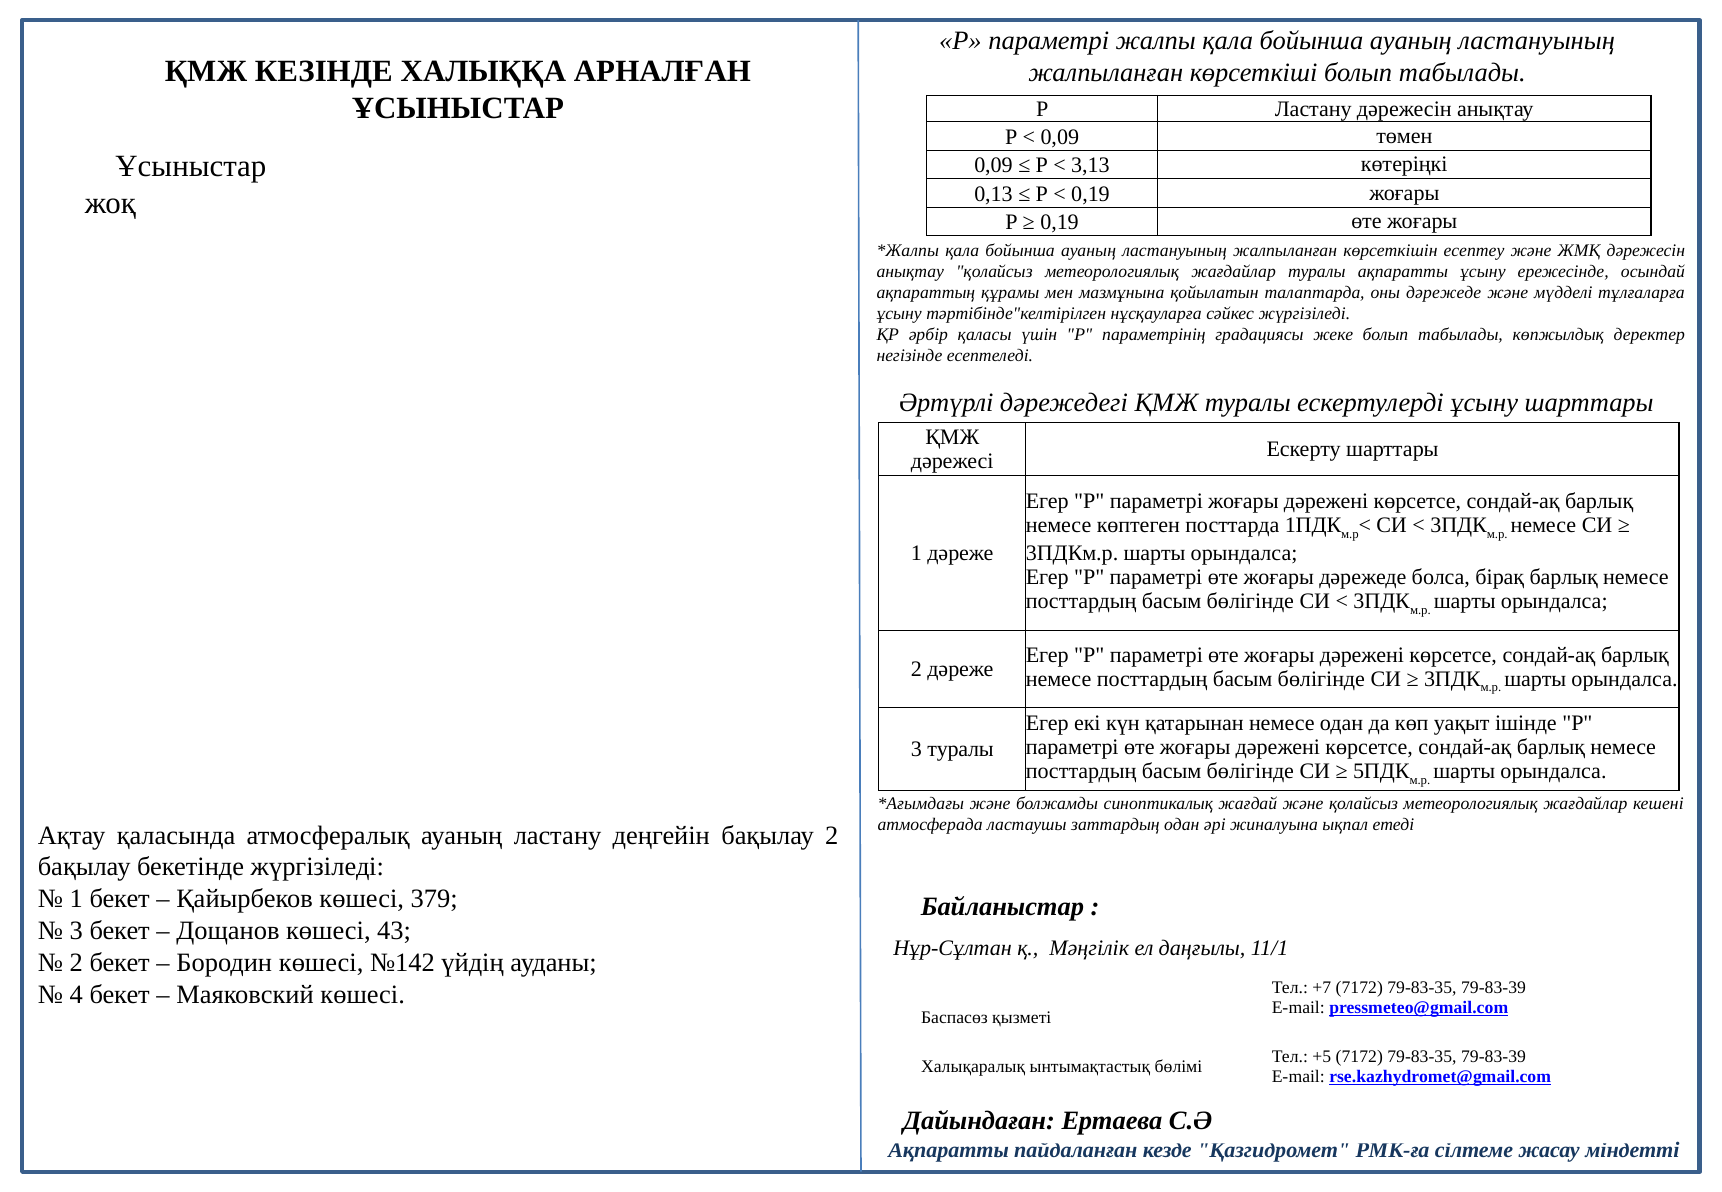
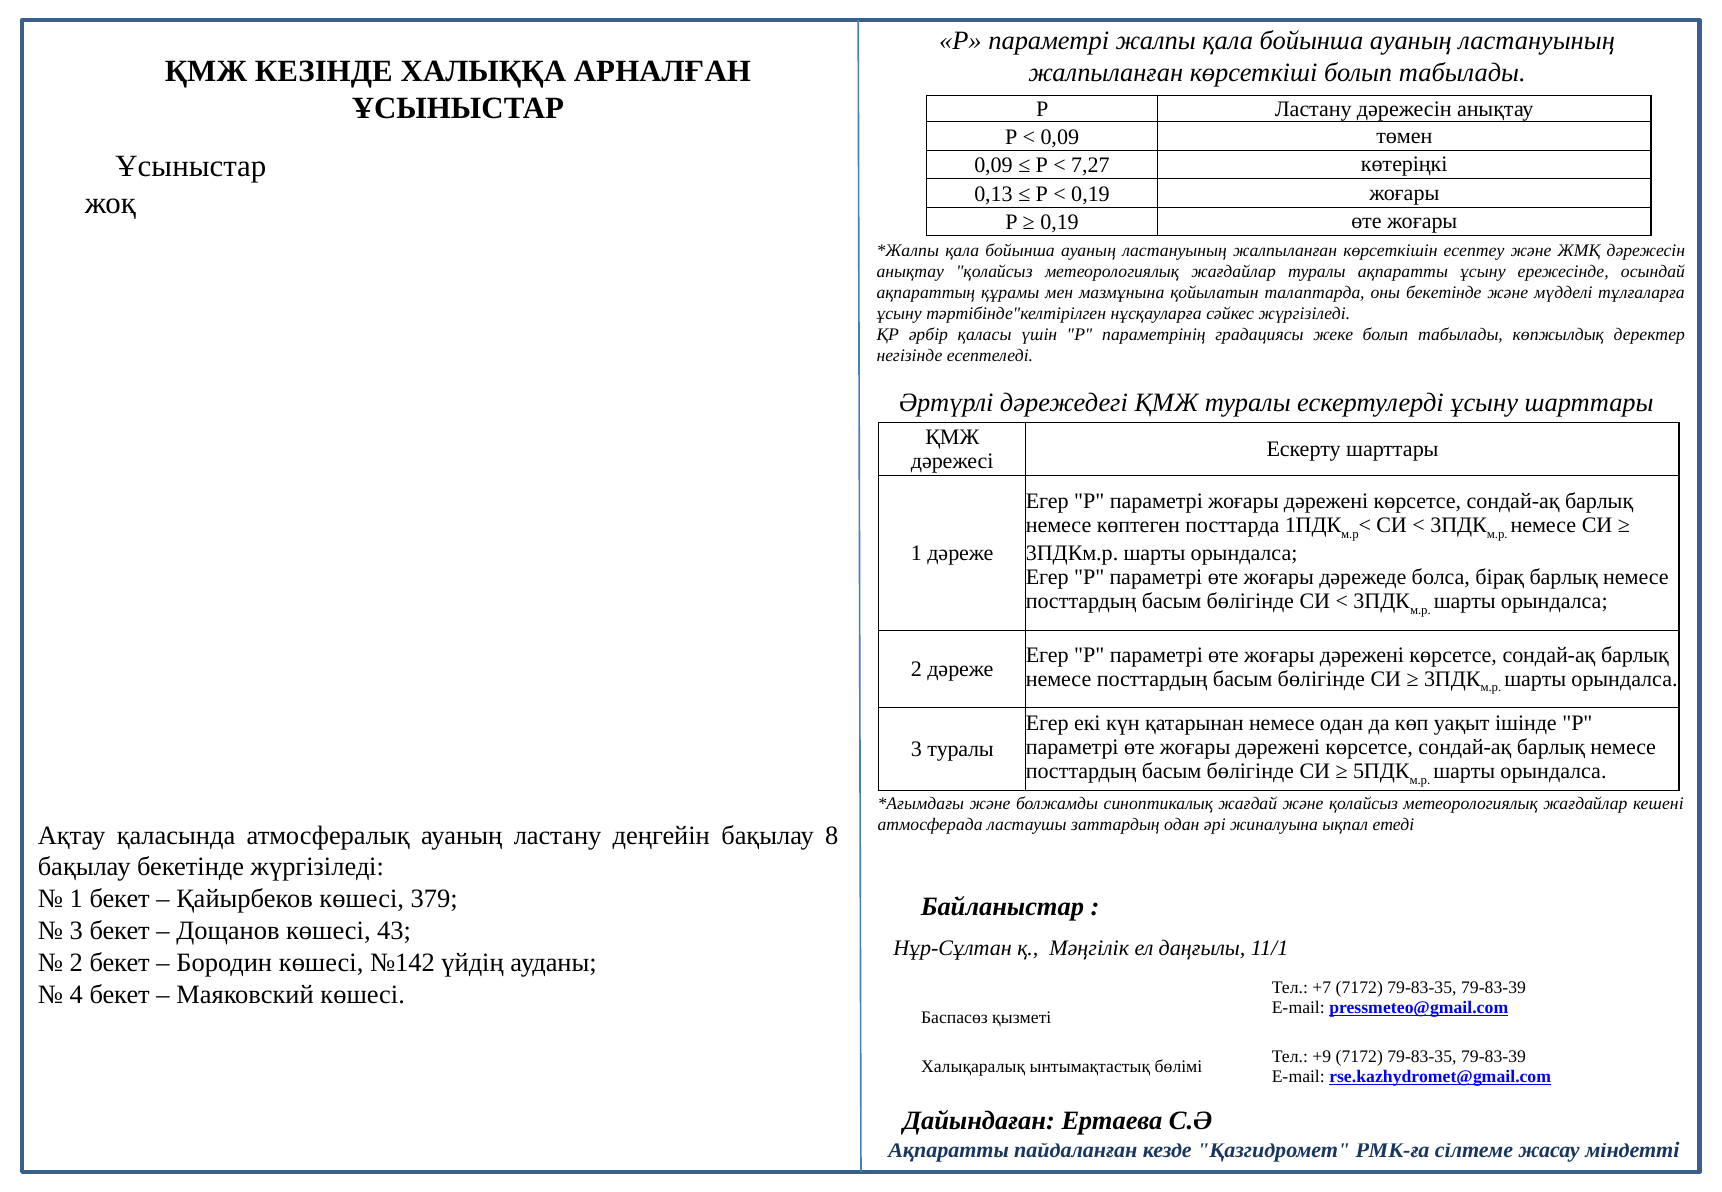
3,13: 3,13 -> 7,27
оны дәрежеде: дәрежеде -> бекетінде
бақылау 2: 2 -> 8
+5: +5 -> +9
